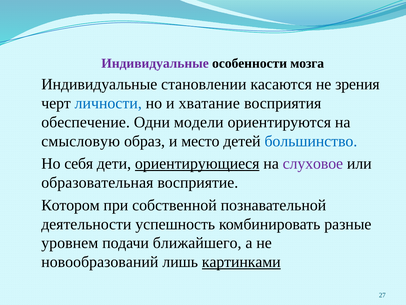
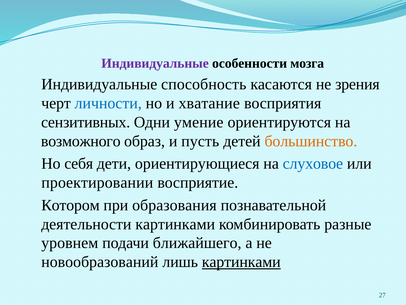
становлении: становлении -> способность
обеспечение: обеспечение -> сензитивных
модели: модели -> умение
смысловую: смысловую -> возможного
место: место -> пусть
большинство colour: blue -> orange
ориентирующиеся underline: present -> none
слуховое colour: purple -> blue
образовательная: образовательная -> проектировании
собственной: собственной -> образования
деятельности успешность: успешность -> картинками
